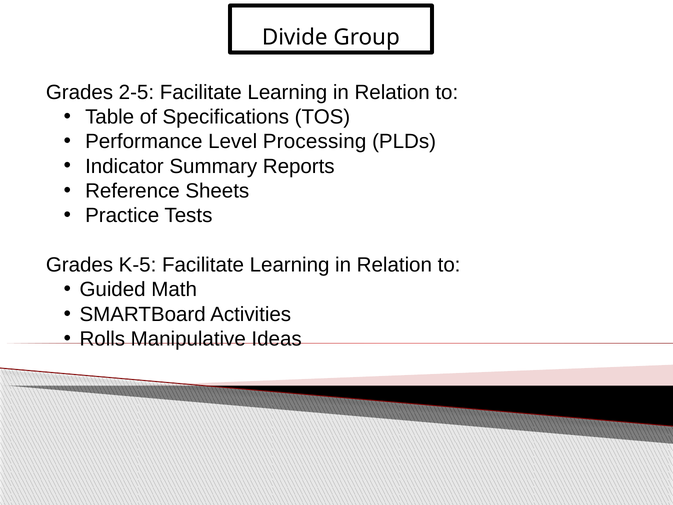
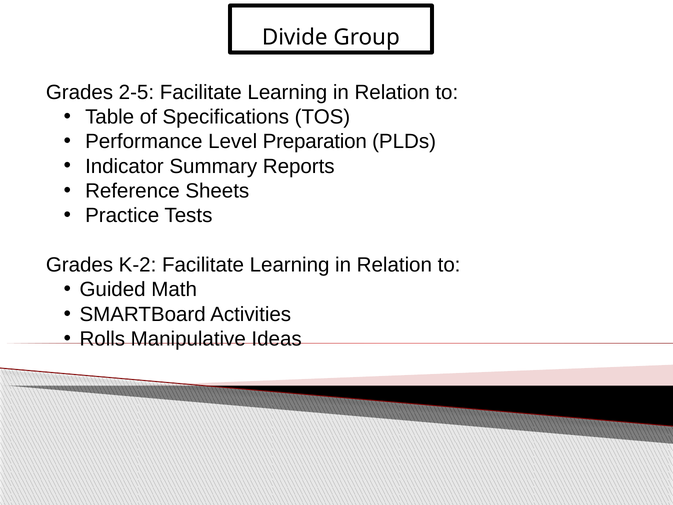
Processing: Processing -> Preparation
K-5: K-5 -> K-2
